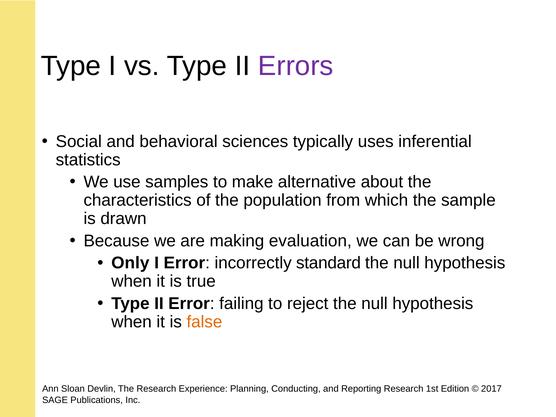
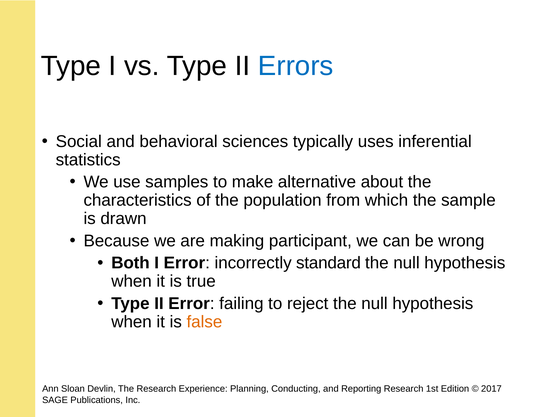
Errors colour: purple -> blue
evaluation: evaluation -> participant
Only: Only -> Both
